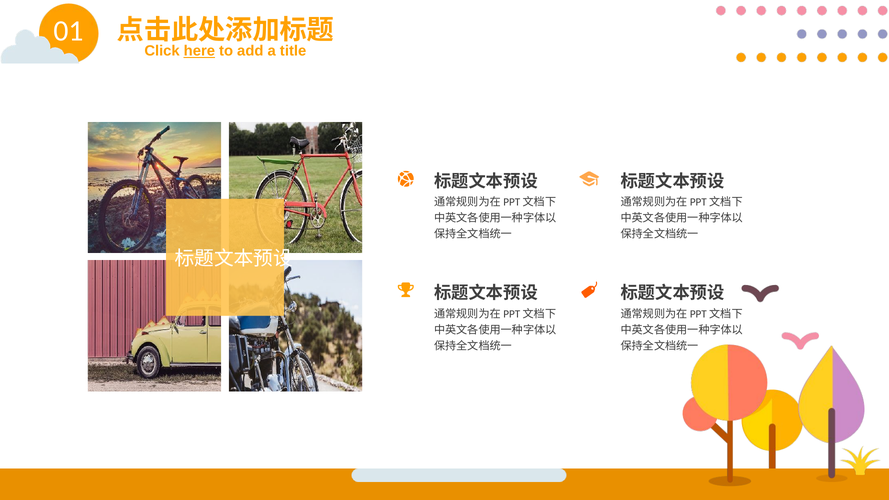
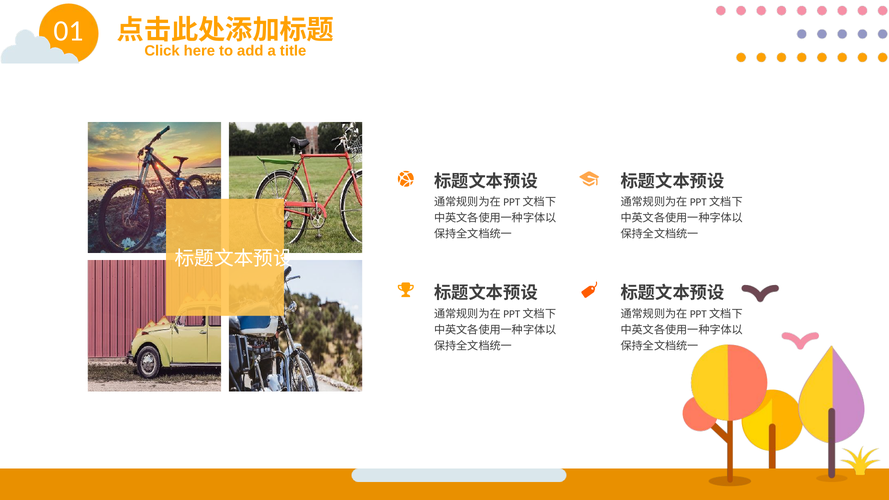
here underline: present -> none
